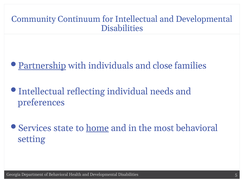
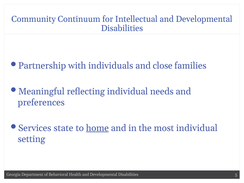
Partnership underline: present -> none
Intellectual at (41, 91): Intellectual -> Meaningful
most behavioral: behavioral -> individual
